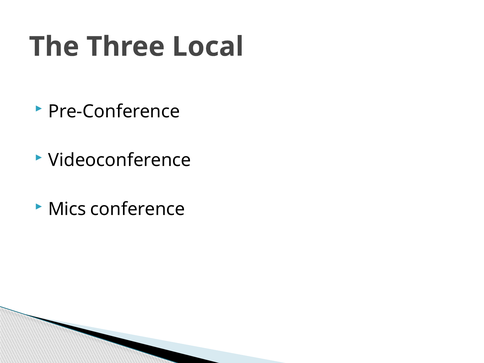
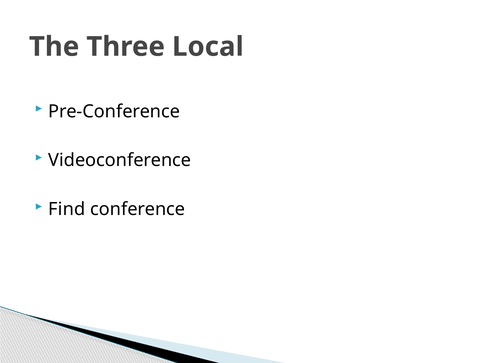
Mics: Mics -> Find
